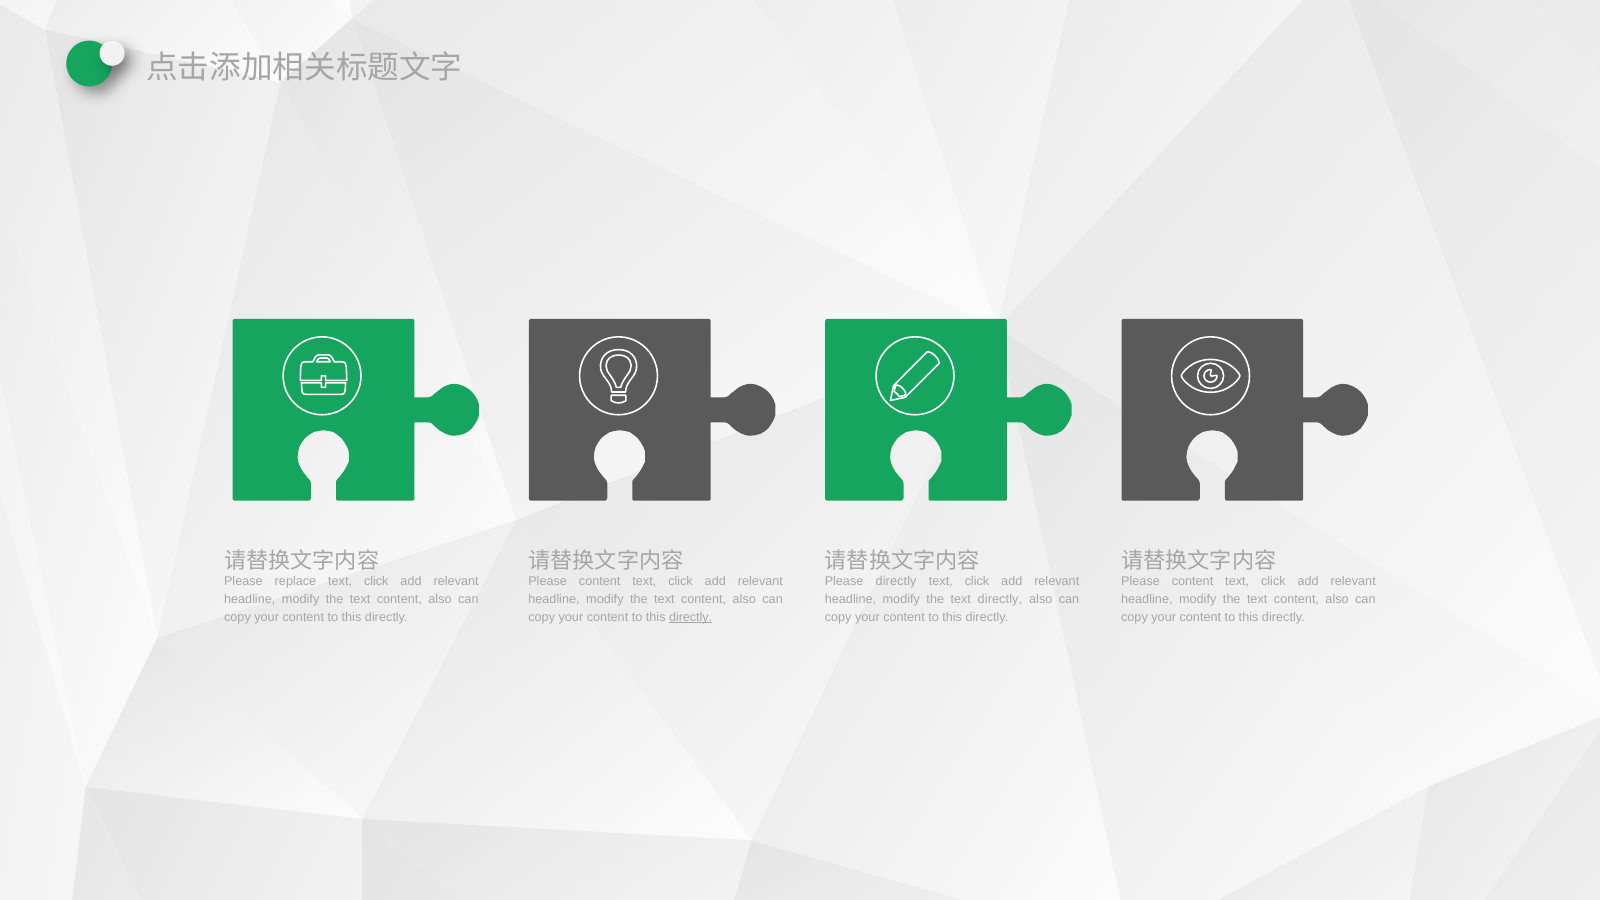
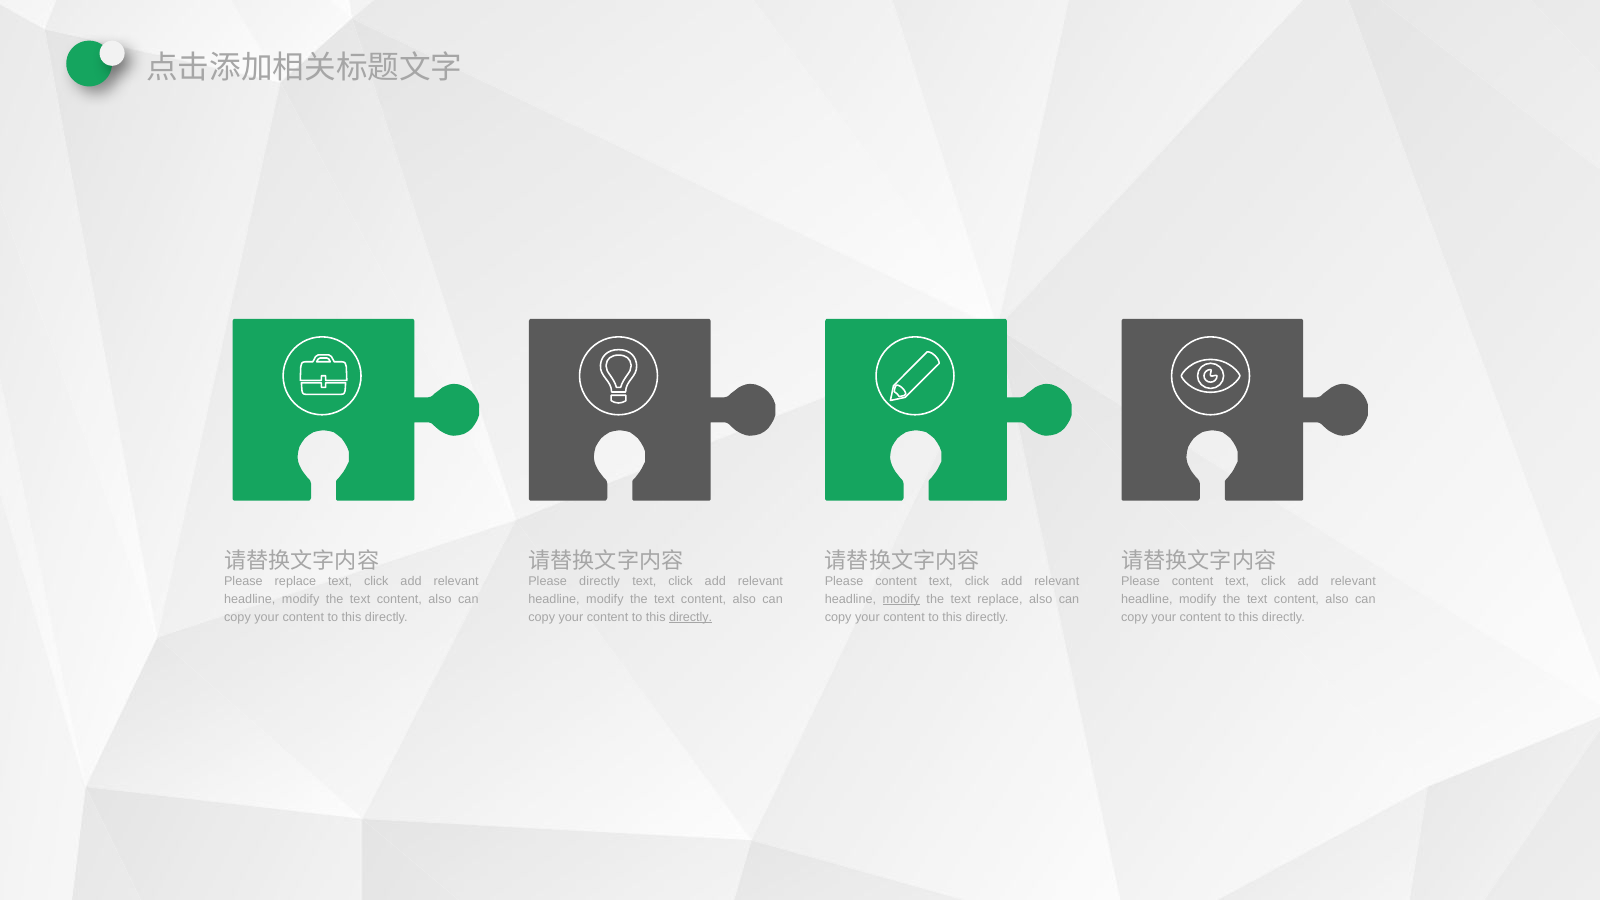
content at (600, 581): content -> directly
directly at (896, 581): directly -> content
modify at (901, 599) underline: none -> present
text directly: directly -> replace
